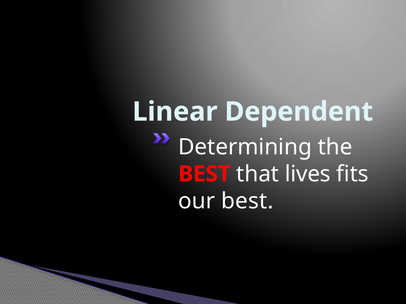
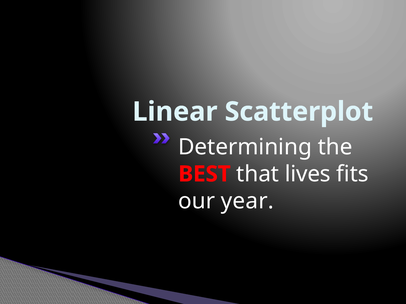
Dependent: Dependent -> Scatterplot
our best: best -> year
